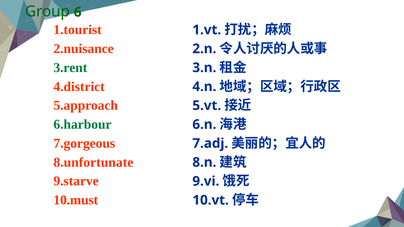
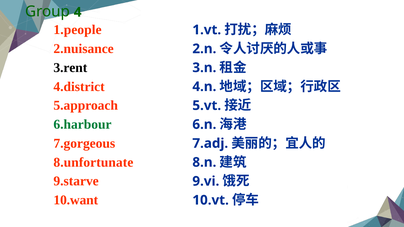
6: 6 -> 4
1.tourist: 1.tourist -> 1.people
3.rent colour: green -> black
10.must: 10.must -> 10.want
